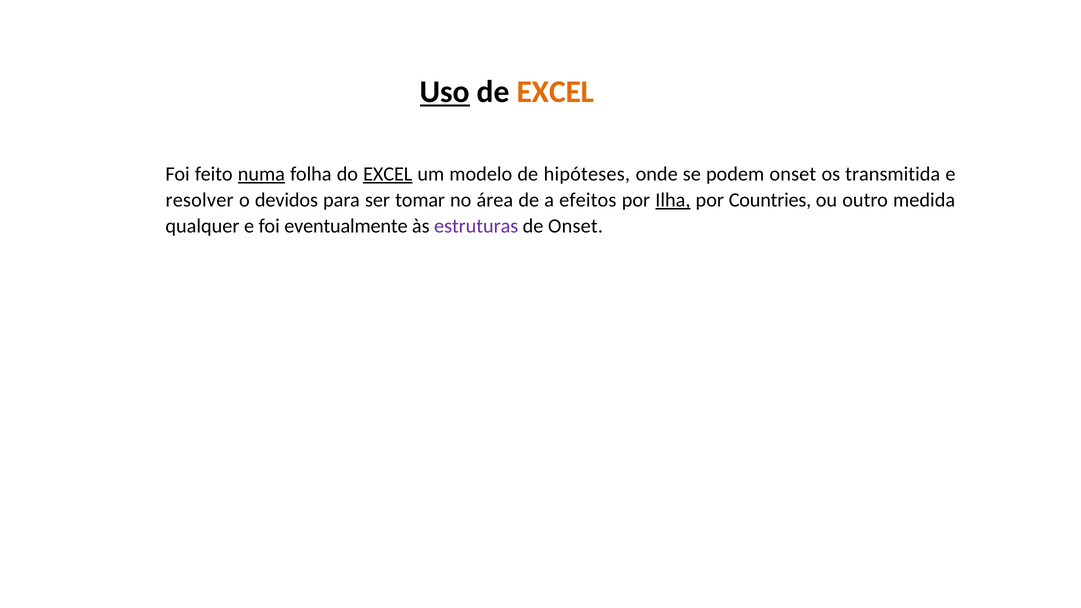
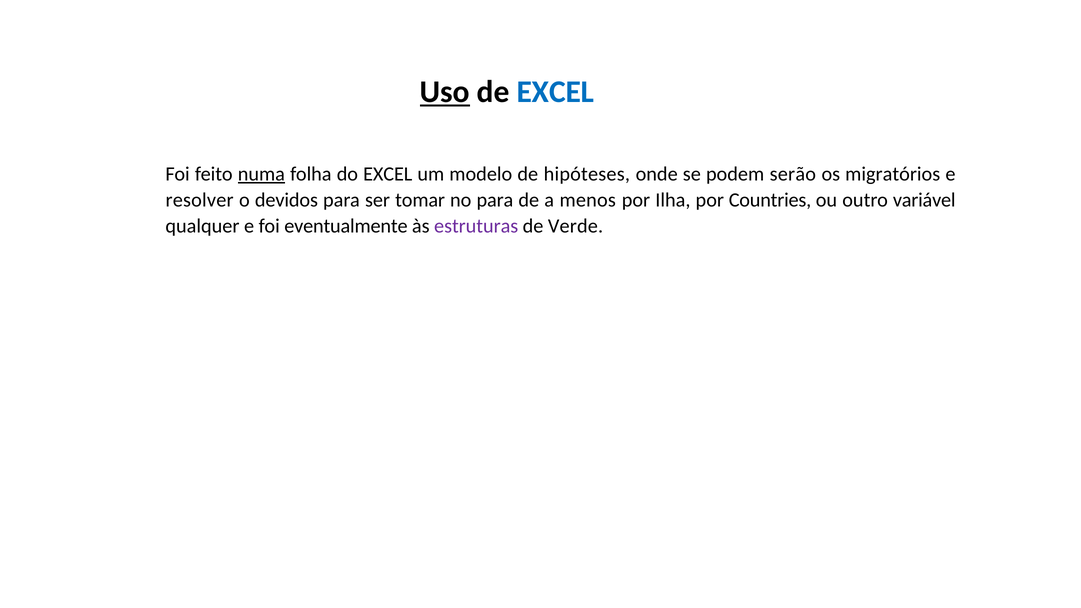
EXCEL at (555, 92) colour: orange -> blue
EXCEL at (388, 174) underline: present -> none
podem onset: onset -> serão
transmitida: transmitida -> migratórios
no área: área -> para
efeitos: efeitos -> menos
Ilha underline: present -> none
medida: medida -> variável
de Onset: Onset -> Verde
